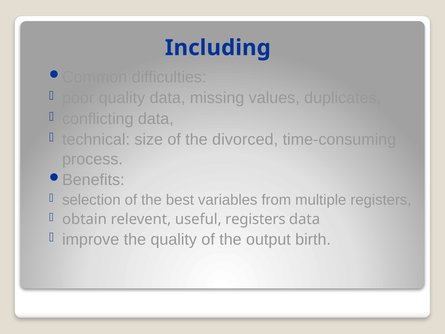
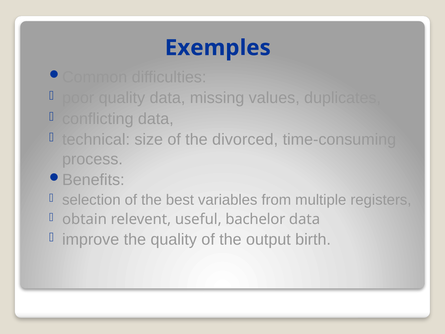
Including: Including -> Exemples
useful registers: registers -> bachelor
